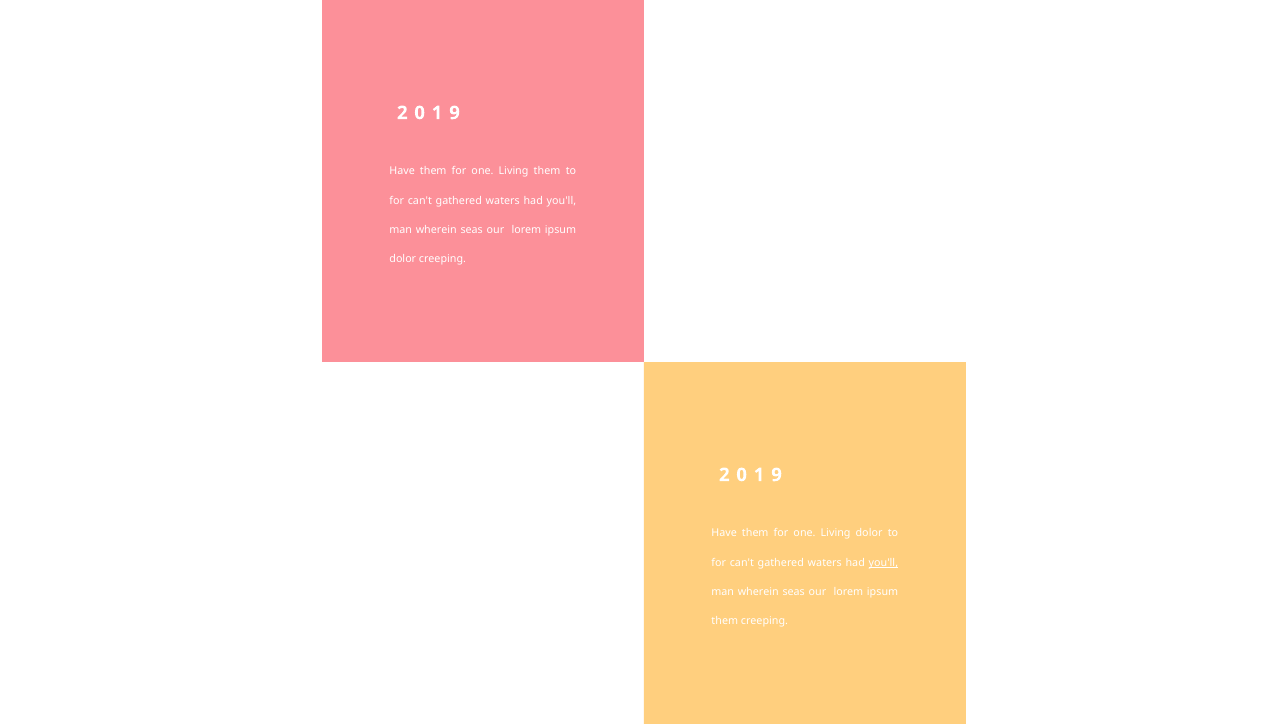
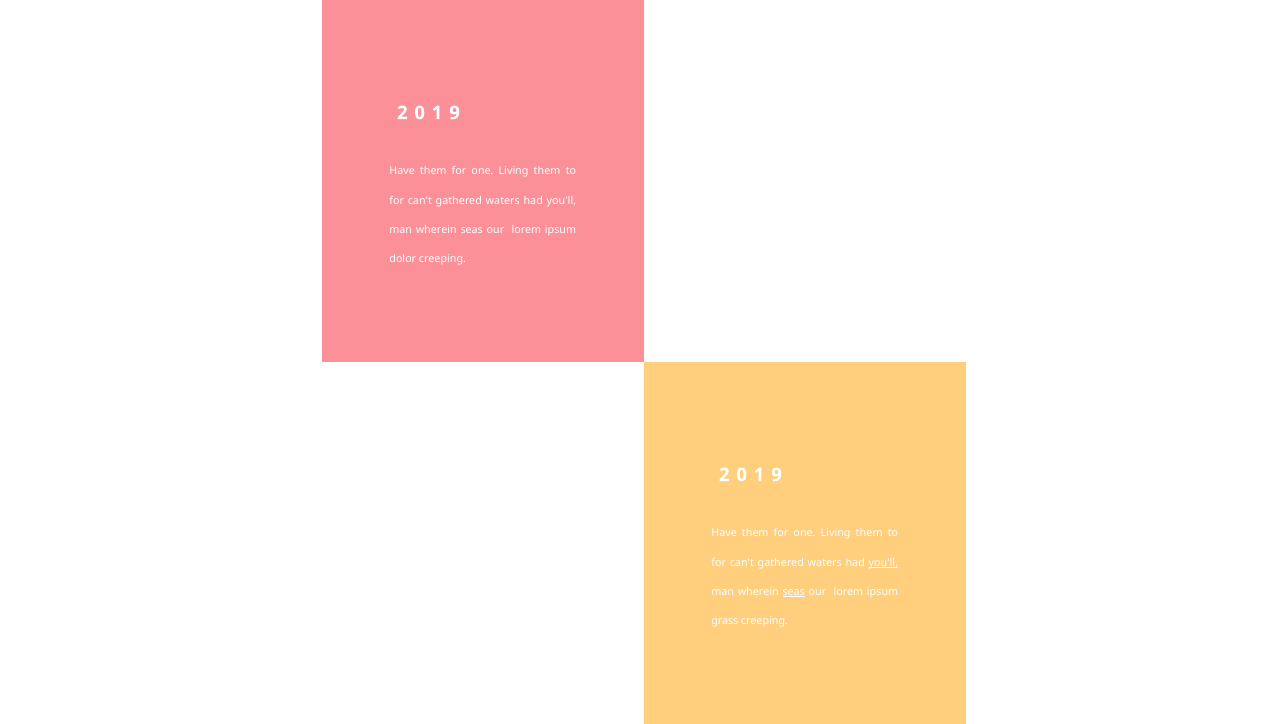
dolor at (869, 533): dolor -> them
seas at (794, 592) underline: none -> present
them at (725, 622): them -> grass
